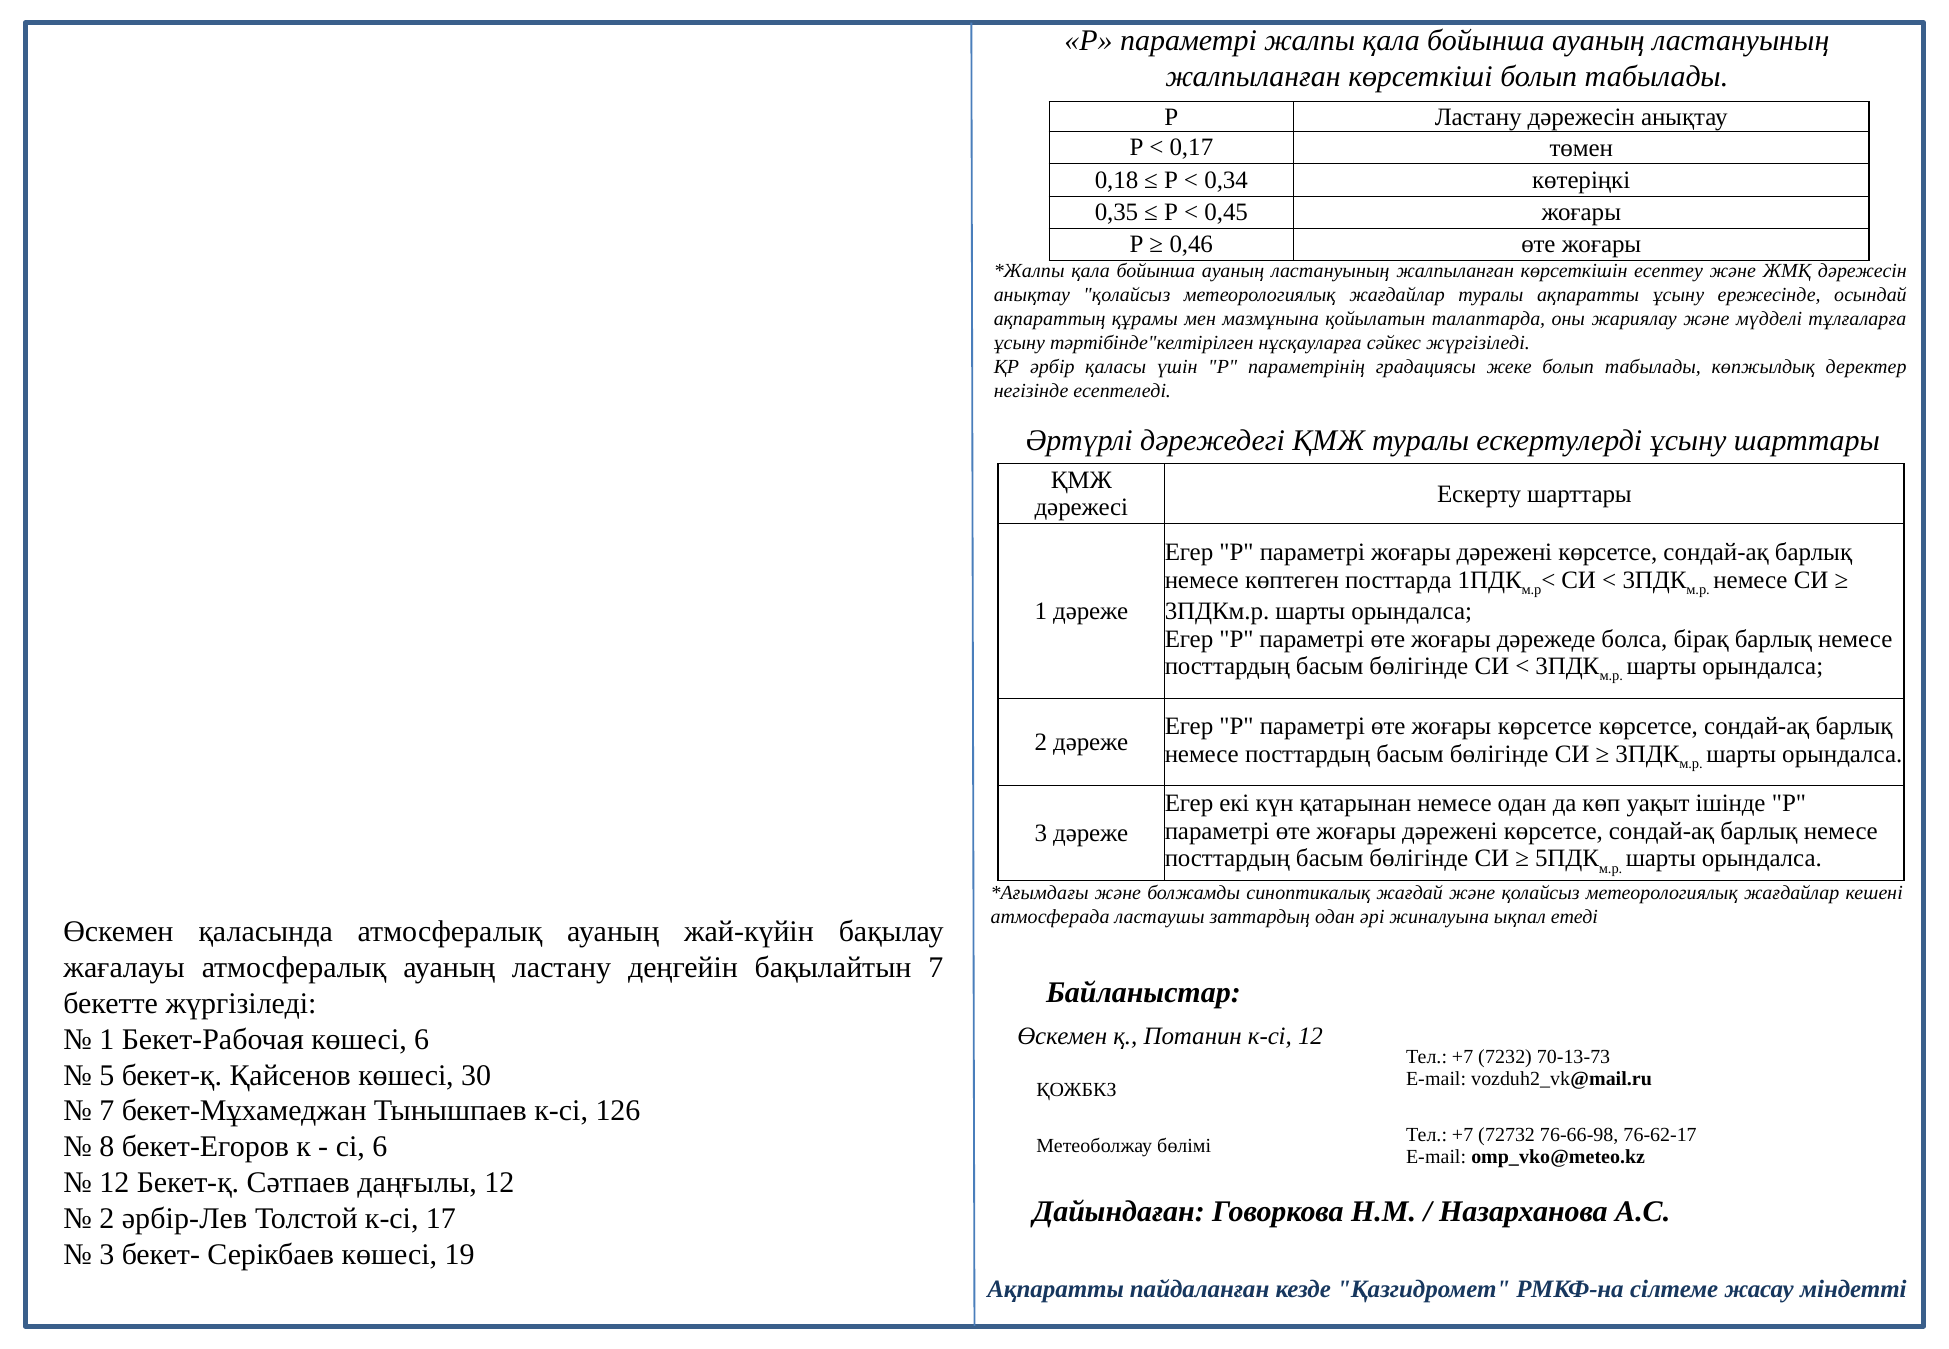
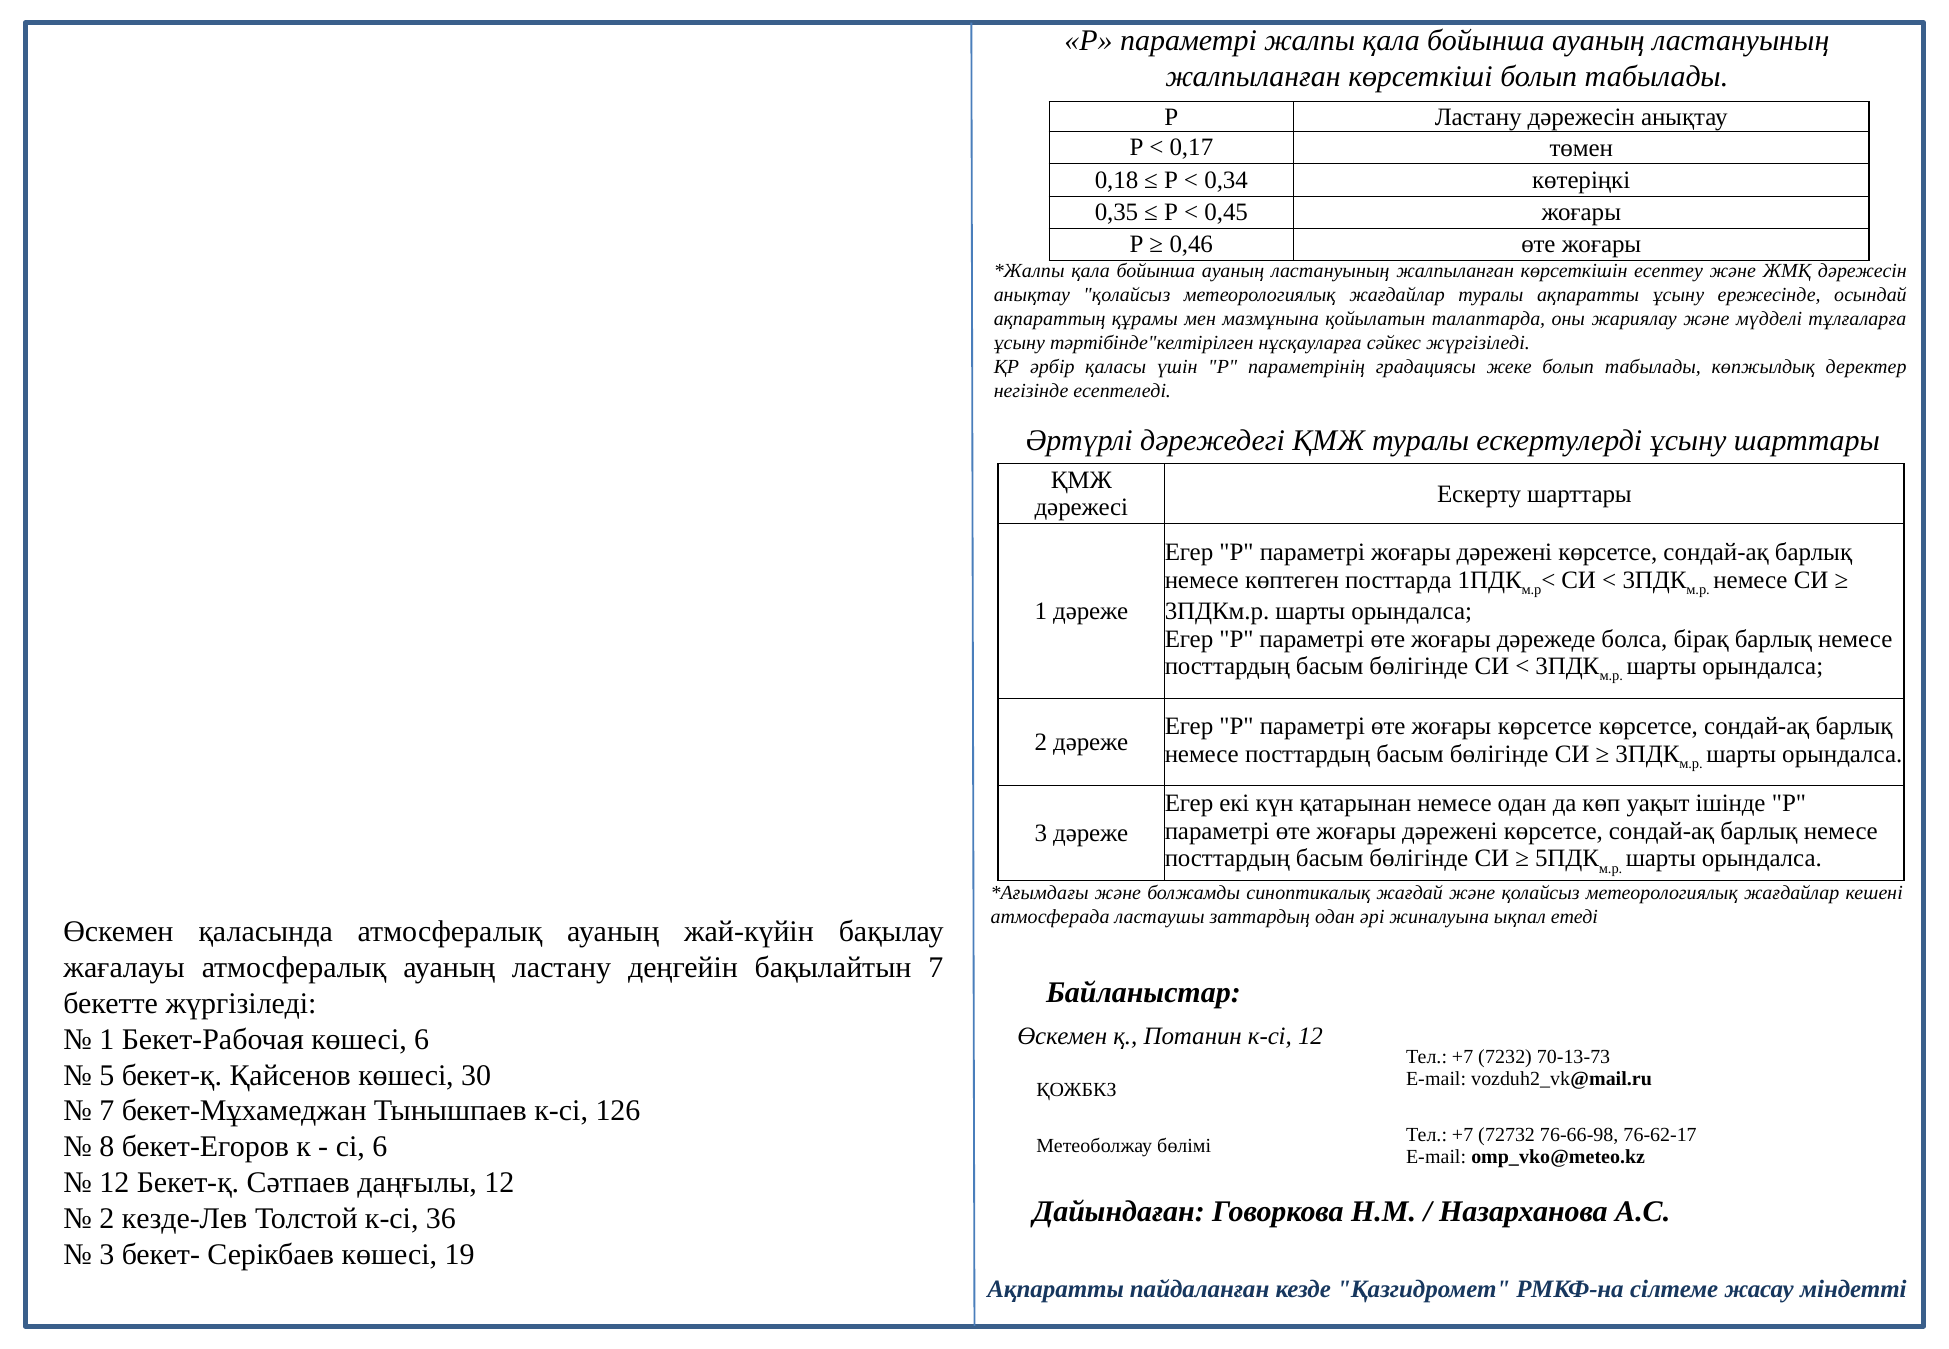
әрбір-Лев: әрбір-Лев -> кезде-Лев
17: 17 -> 36
